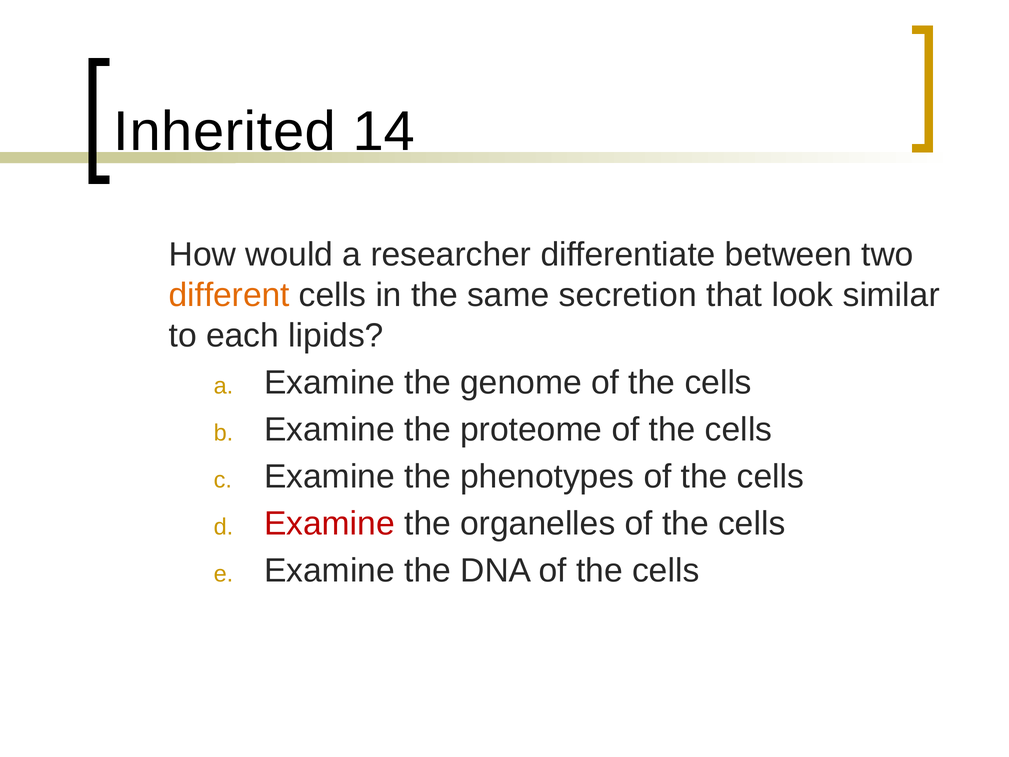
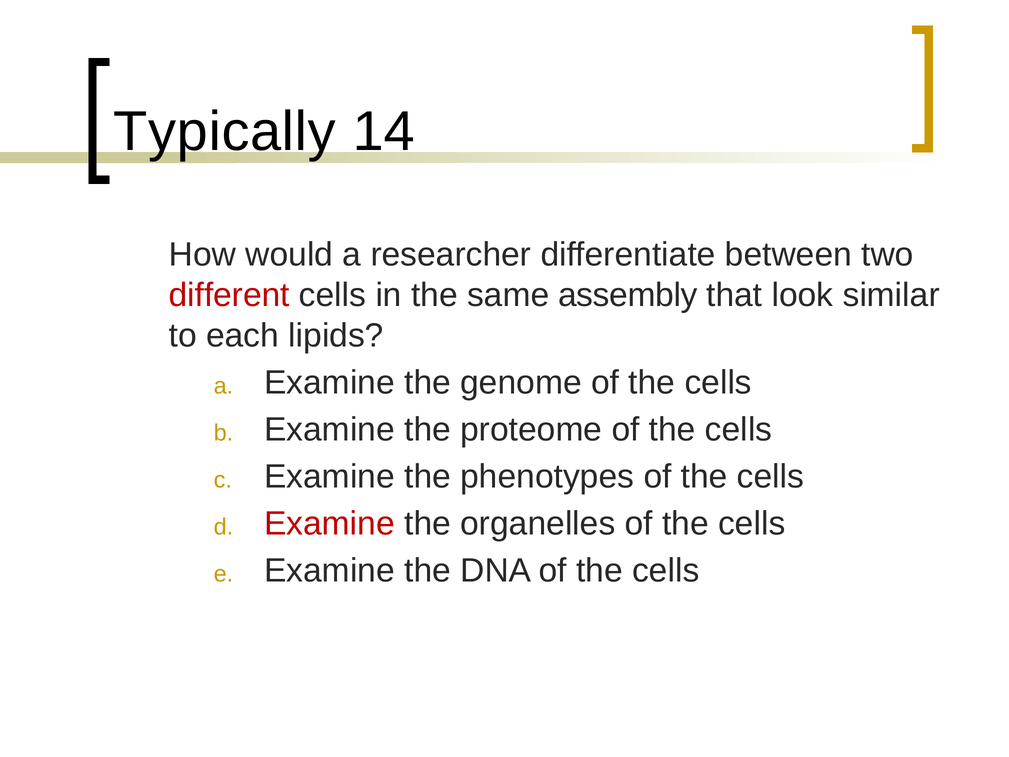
Inherited: Inherited -> Typically
different colour: orange -> red
secretion: secretion -> assembly
